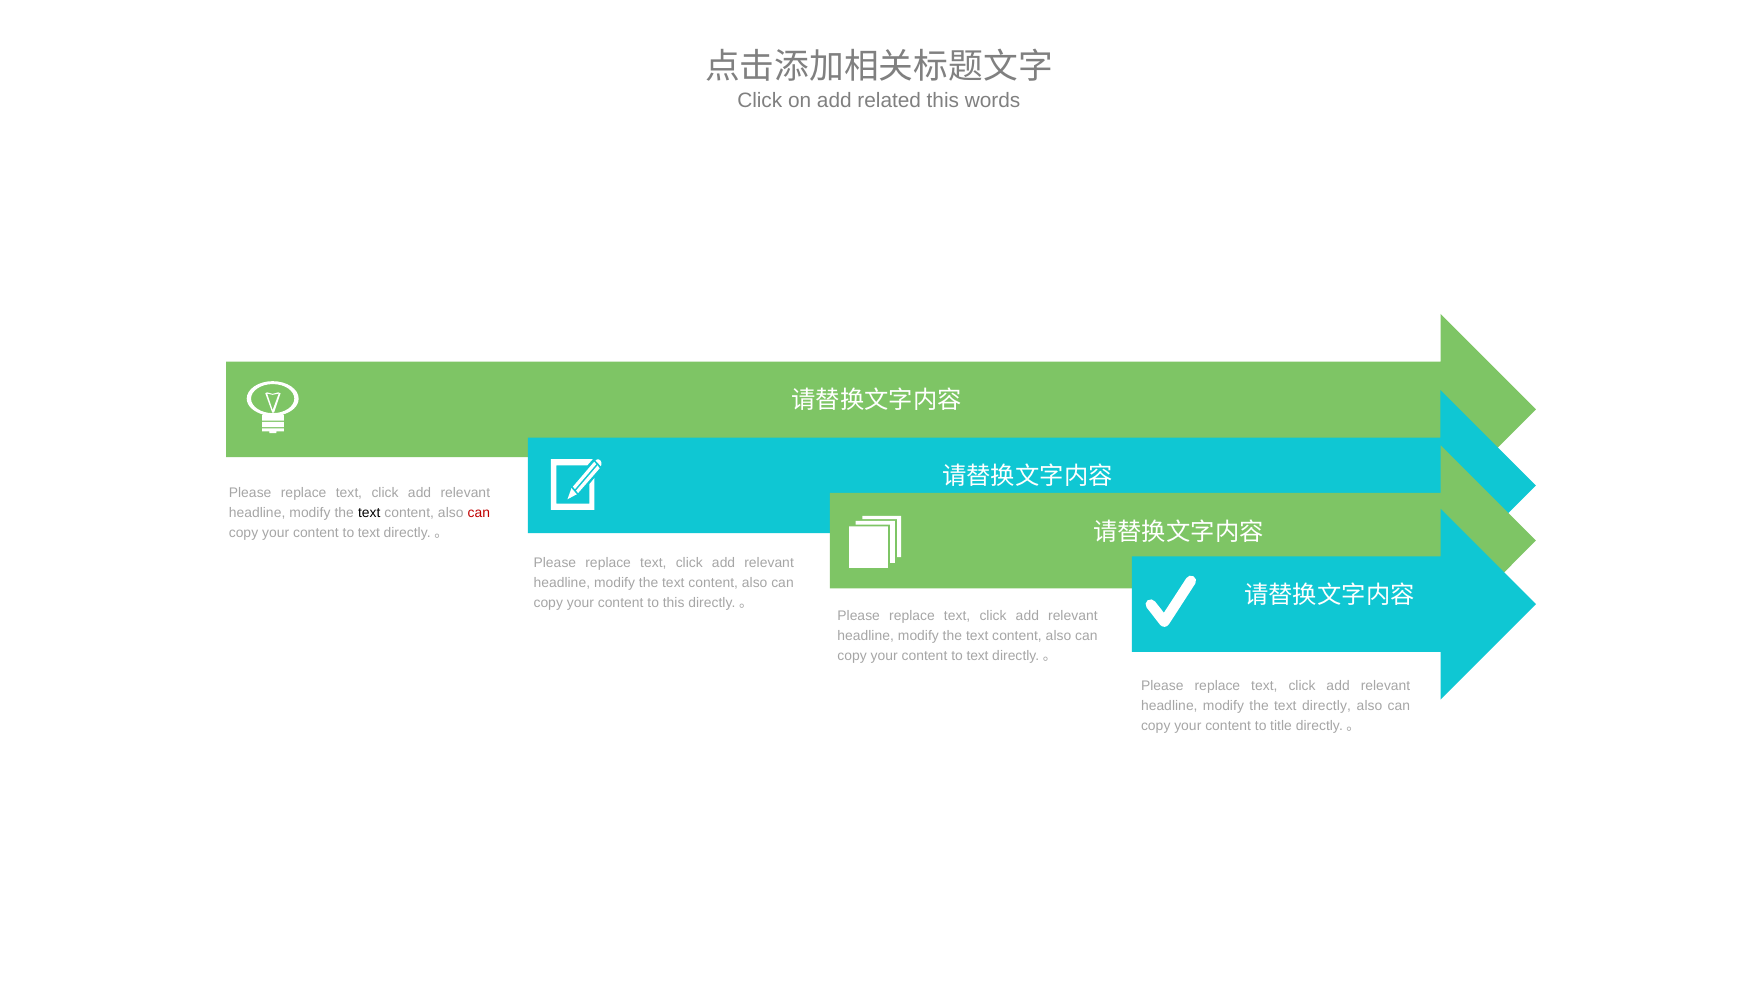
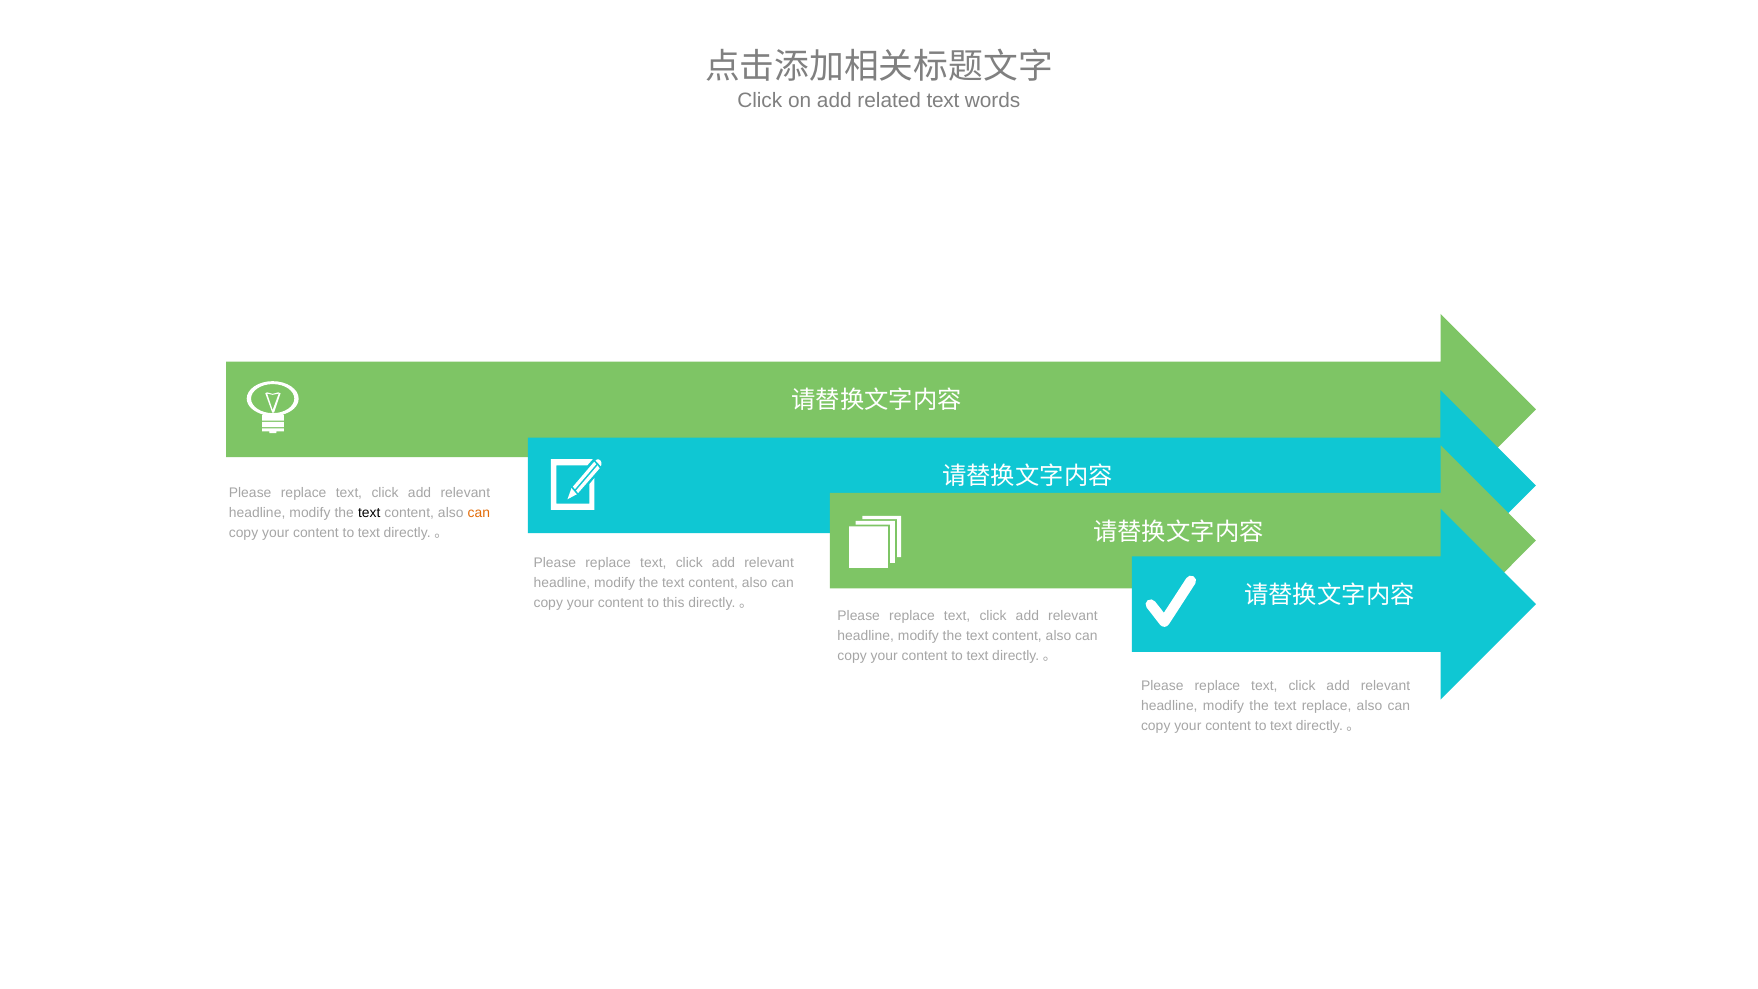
related this: this -> text
can at (479, 513) colour: red -> orange
the text directly: directly -> replace
title at (1281, 726): title -> text
